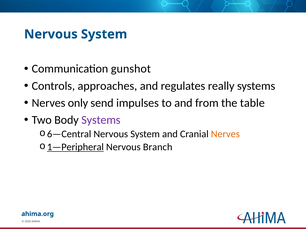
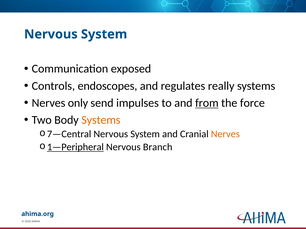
gunshot: gunshot -> exposed
approaches: approaches -> endoscopes
from underline: none -> present
table: table -> force
Systems at (101, 120) colour: purple -> orange
6—Central: 6—Central -> 7—Central
